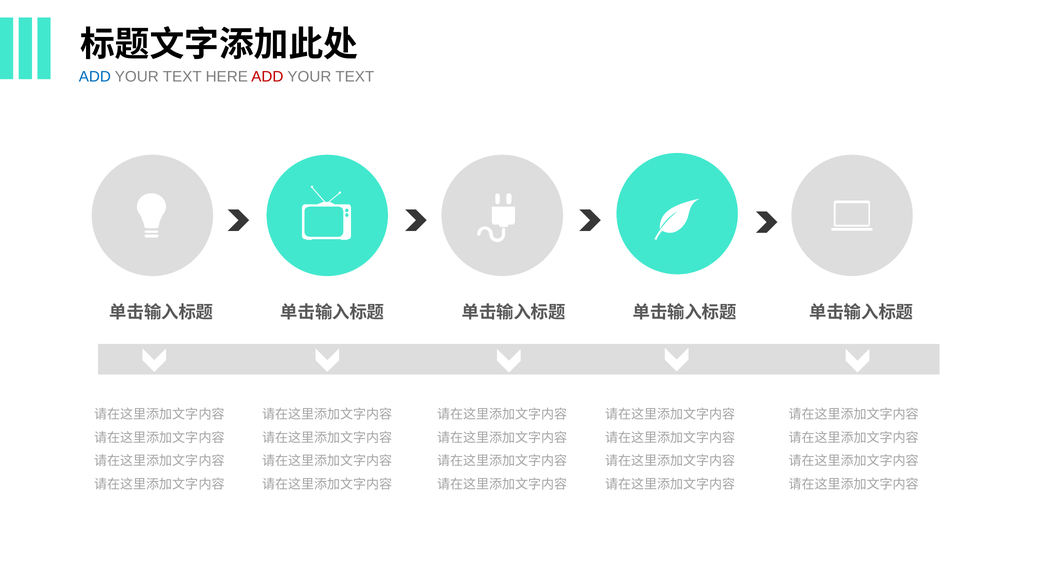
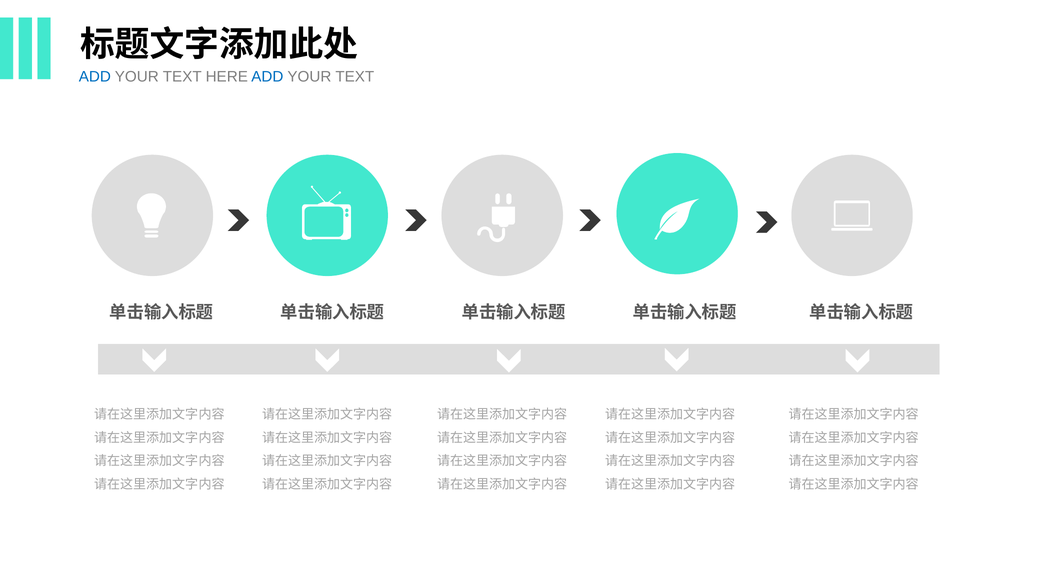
ADD at (267, 77) colour: red -> blue
